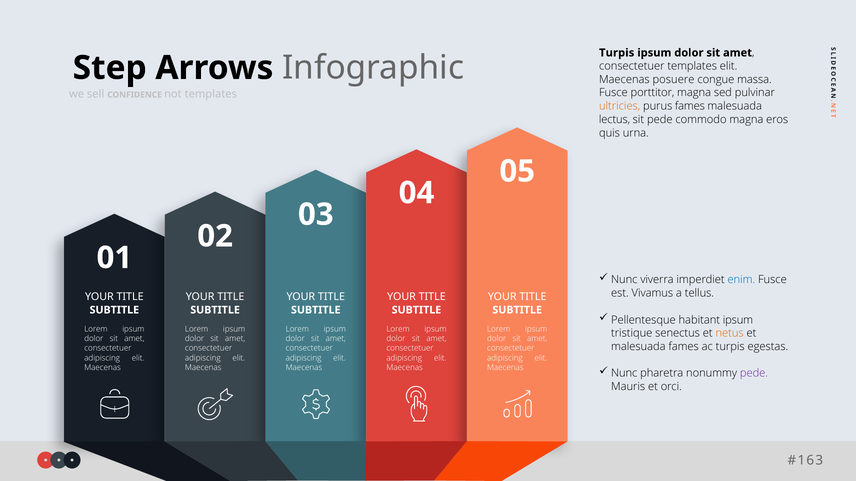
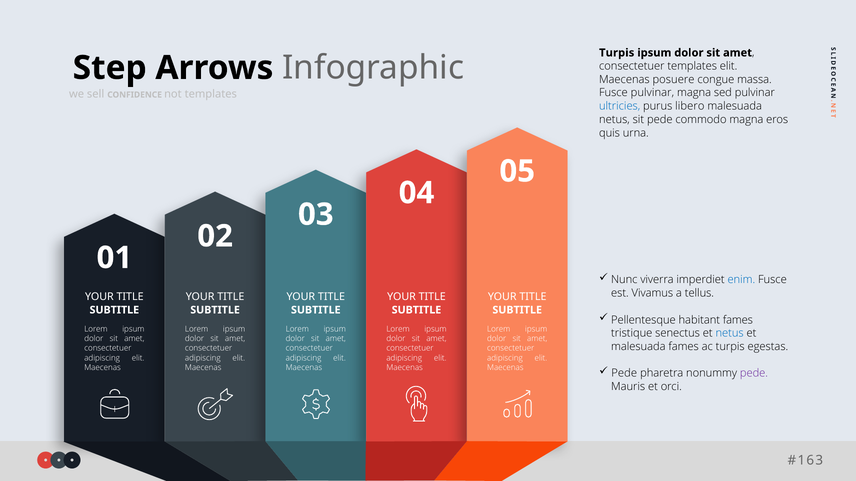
Fusce porttitor: porttitor -> pulvinar
ultricies colour: orange -> blue
purus fames: fames -> libero
lectus at (614, 120): lectus -> netus
habitant ipsum: ipsum -> fames
netus at (730, 334) colour: orange -> blue
Nunc at (624, 374): Nunc -> Pede
